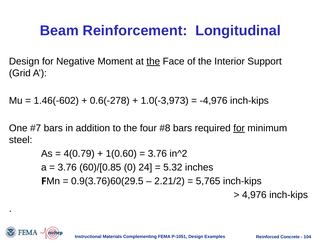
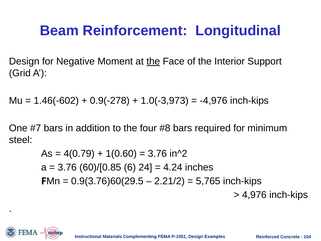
0.6(-278: 0.6(-278 -> 0.9(-278
for at (239, 128) underline: present -> none
0: 0 -> 6
5.32: 5.32 -> 4.24
